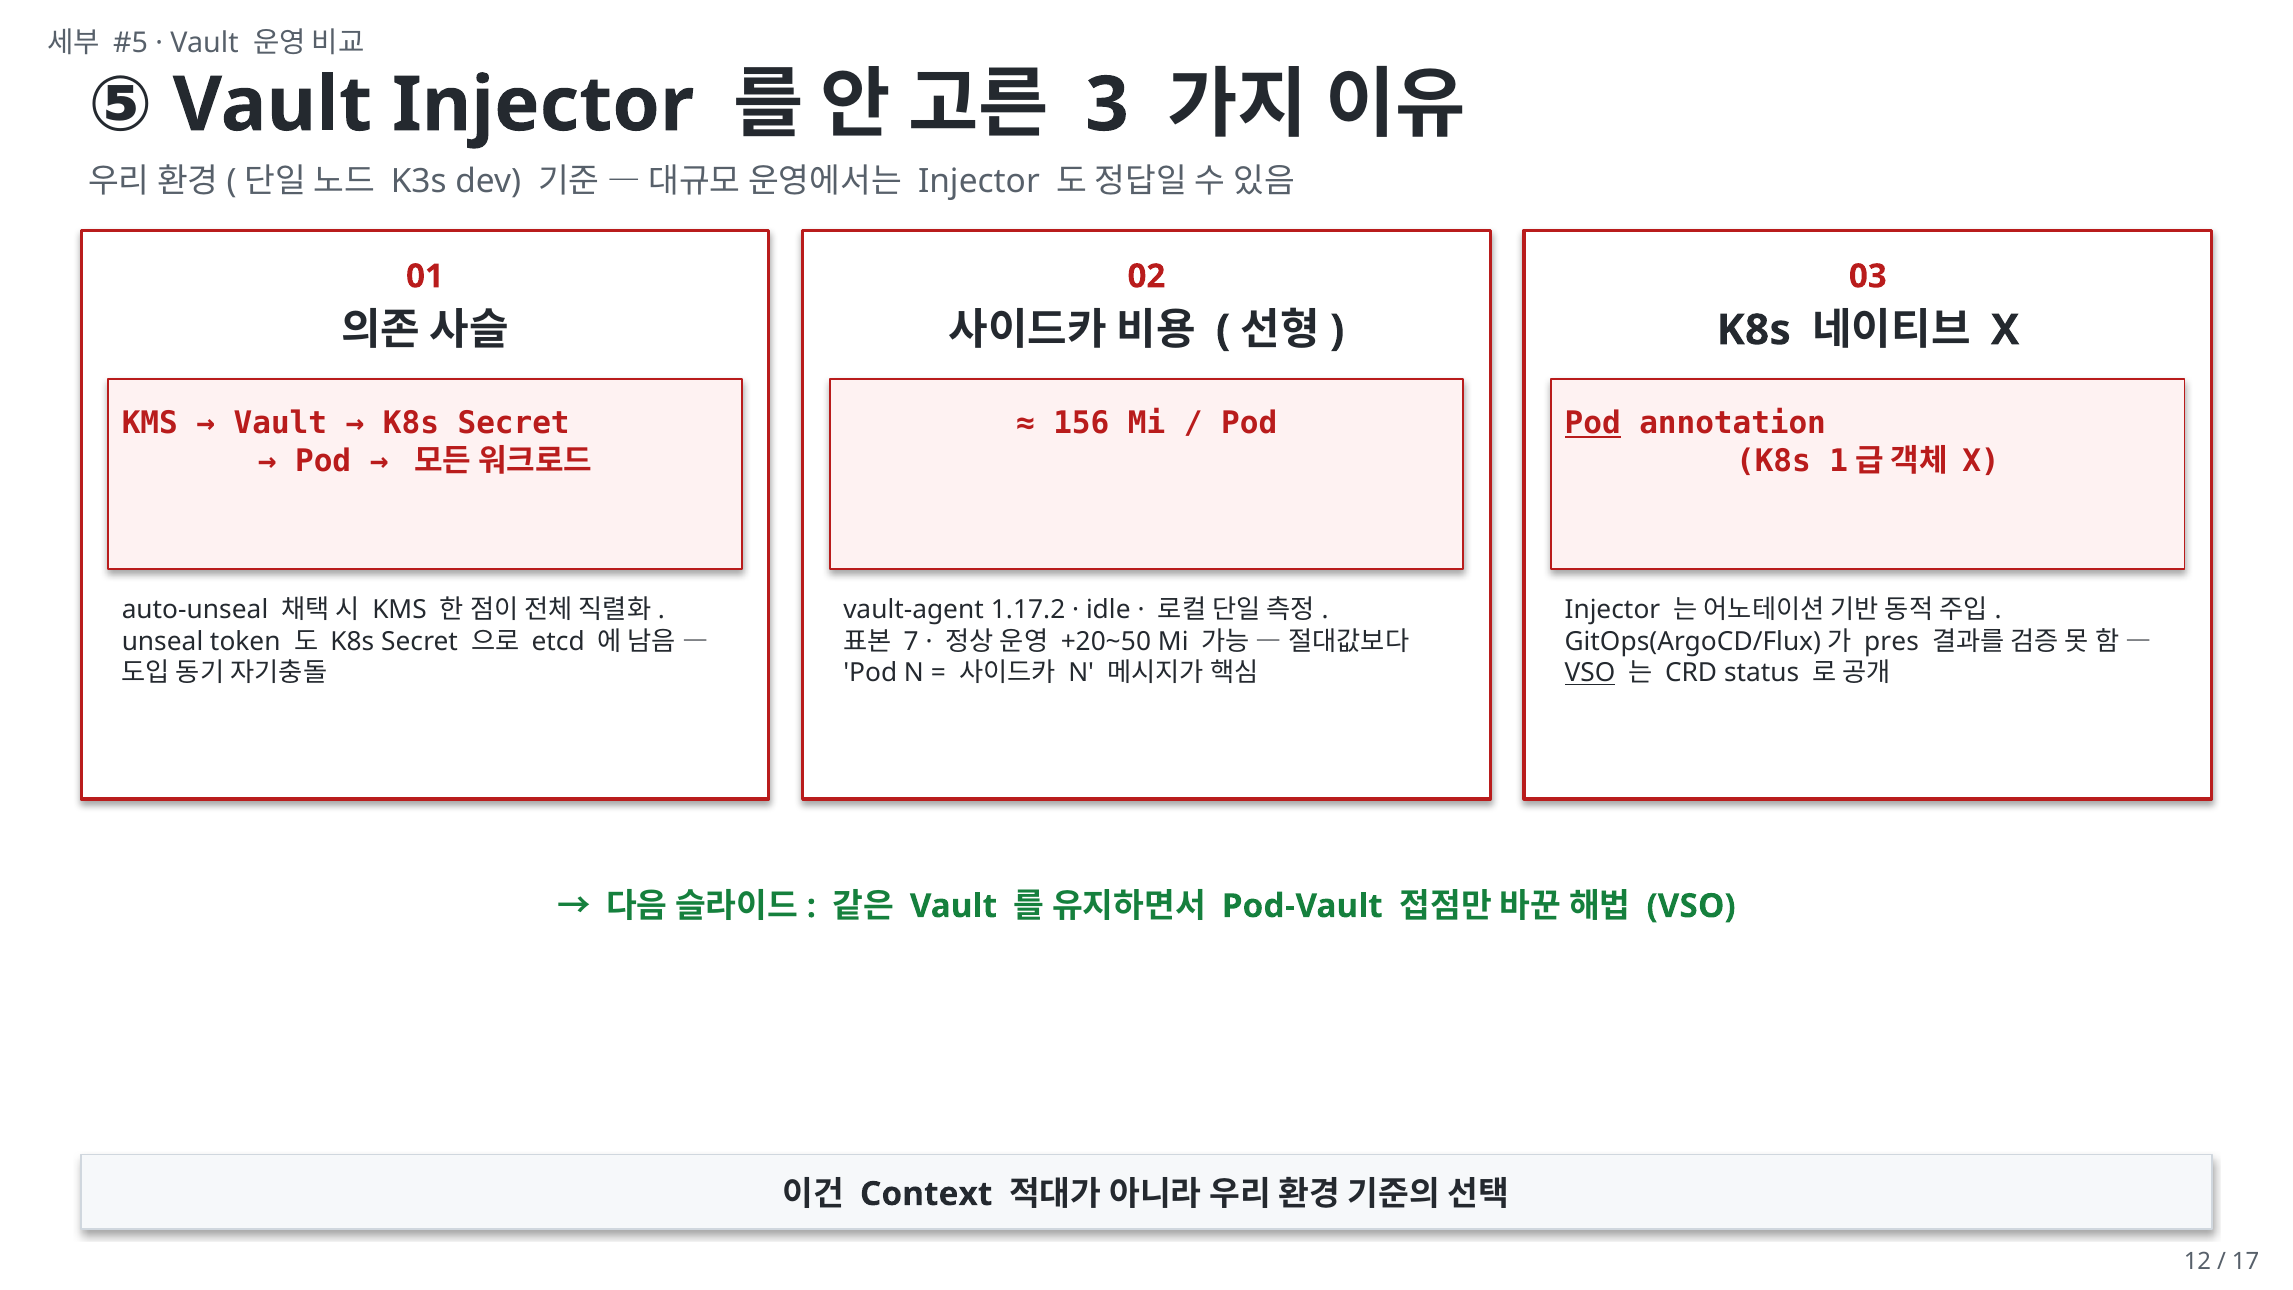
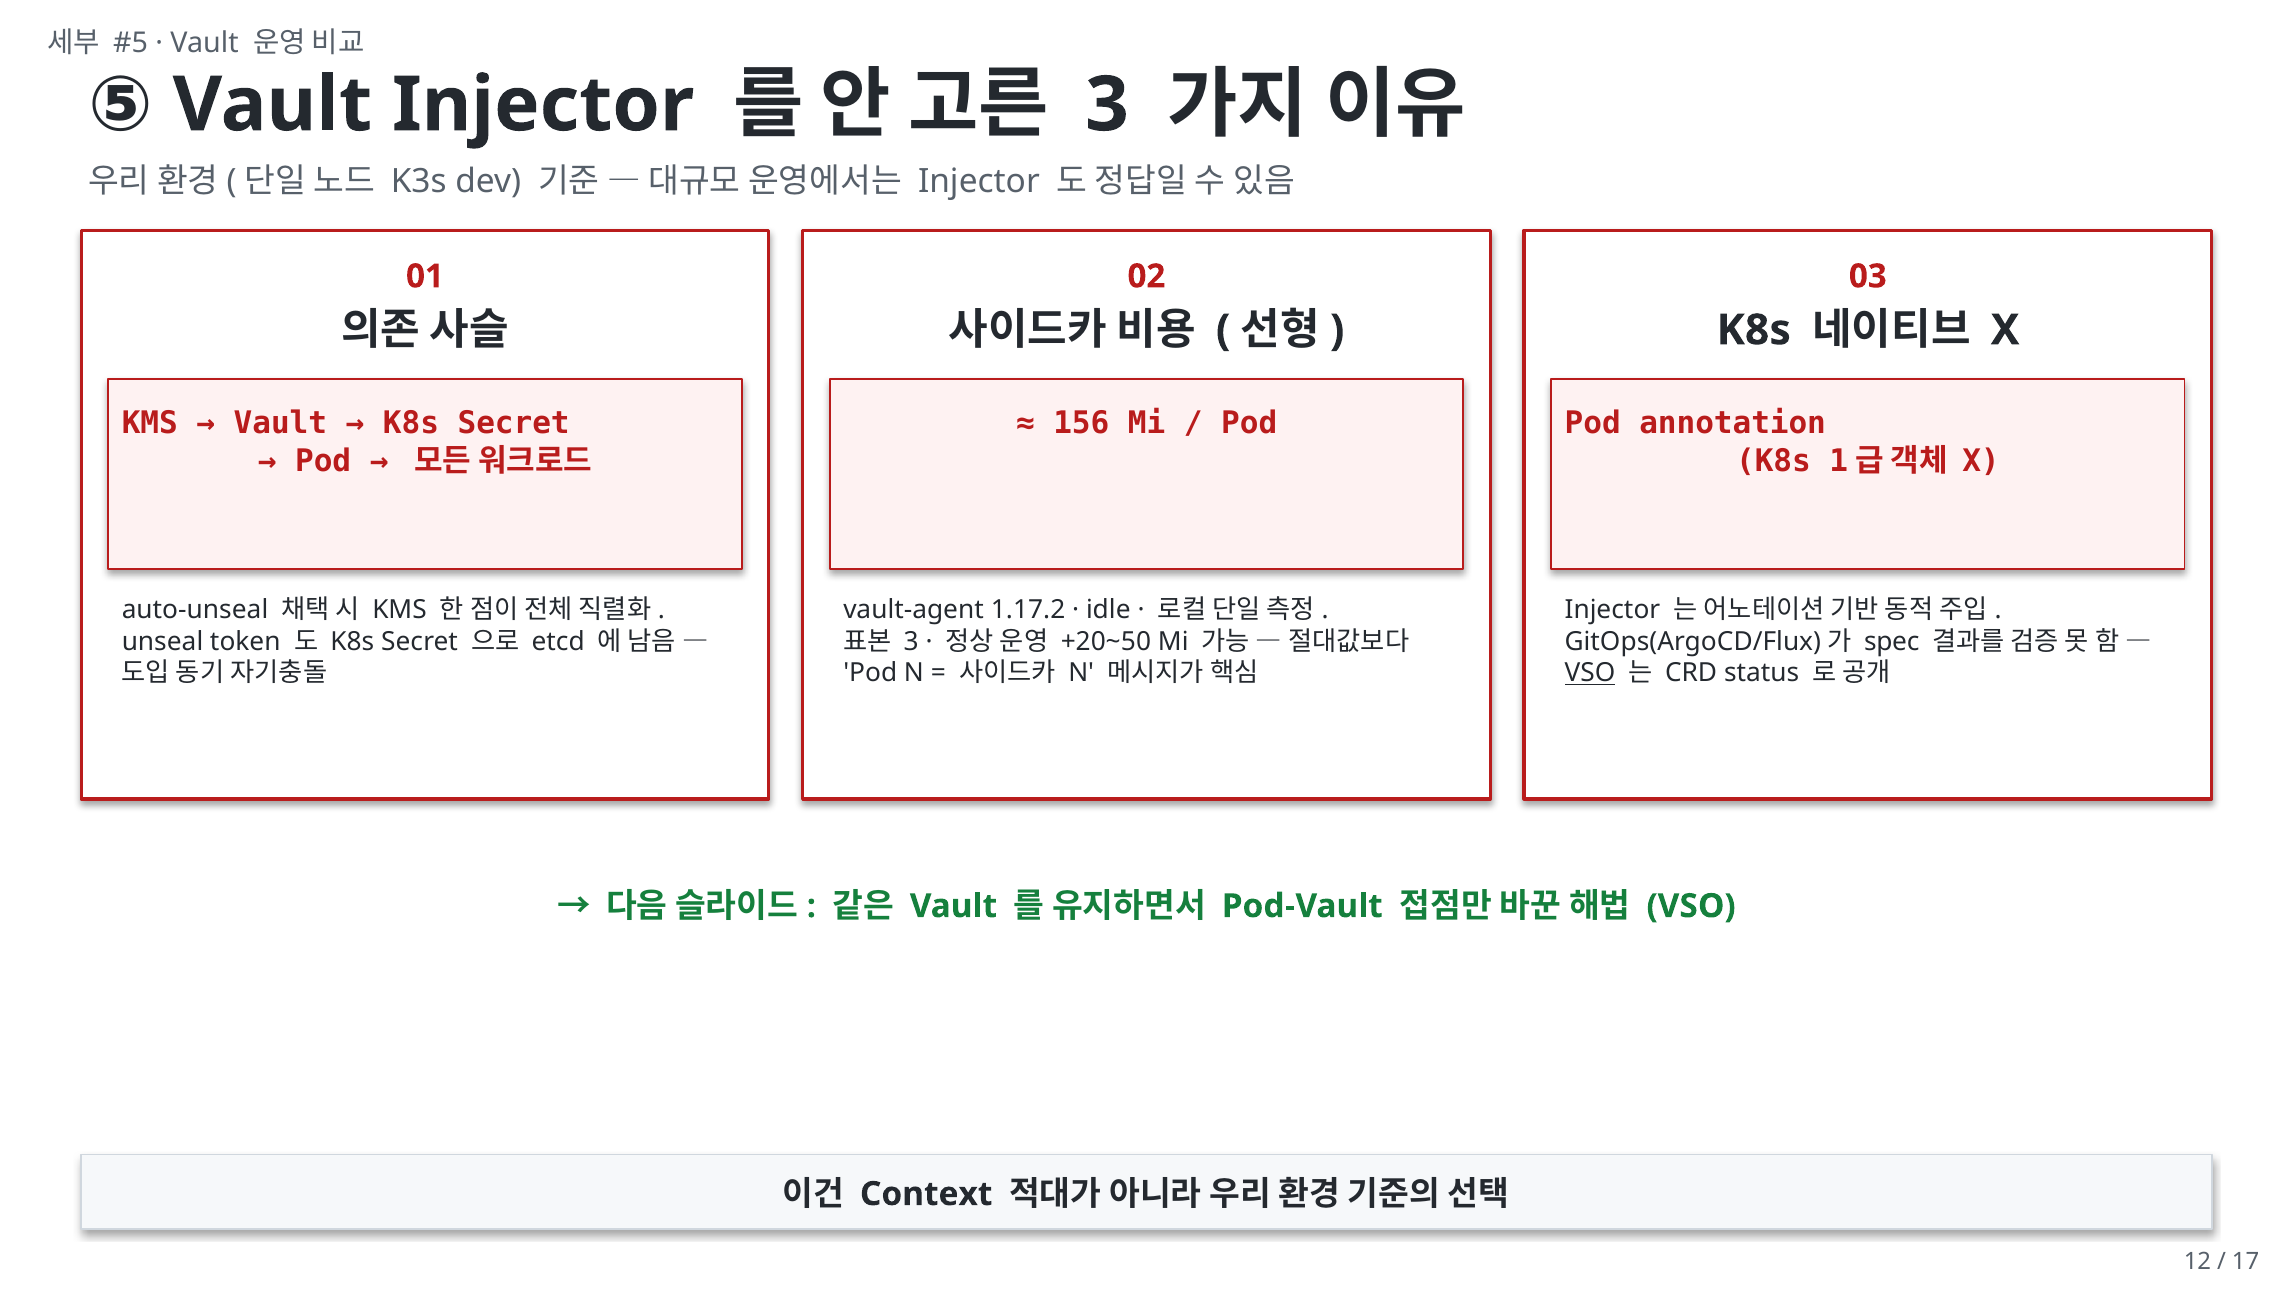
Pod at (1593, 424) underline: present -> none
7 at (911, 642): 7 -> 3
pres: pres -> spec
